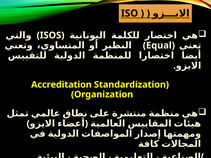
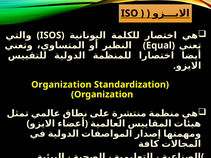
Accreditation at (61, 85): Accreditation -> Organization
